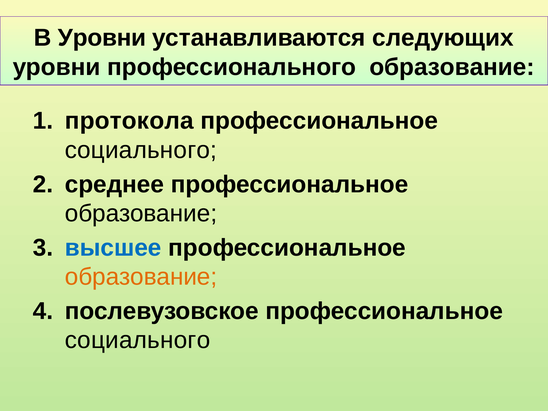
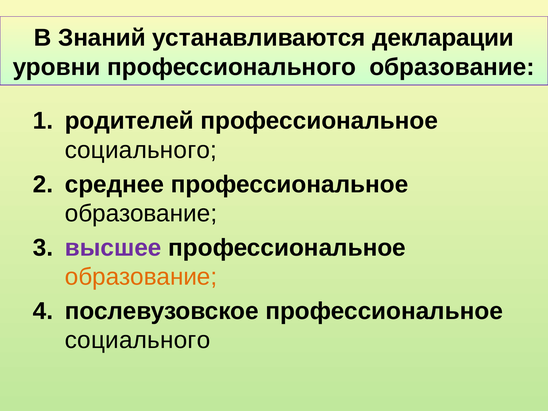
В Уровни: Уровни -> Знаний
следующих: следующих -> декларации
протокола: протокола -> родителей
высшее colour: blue -> purple
